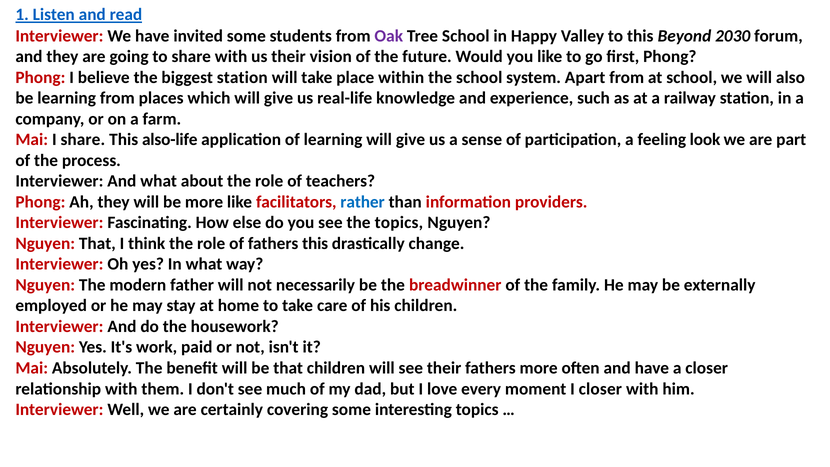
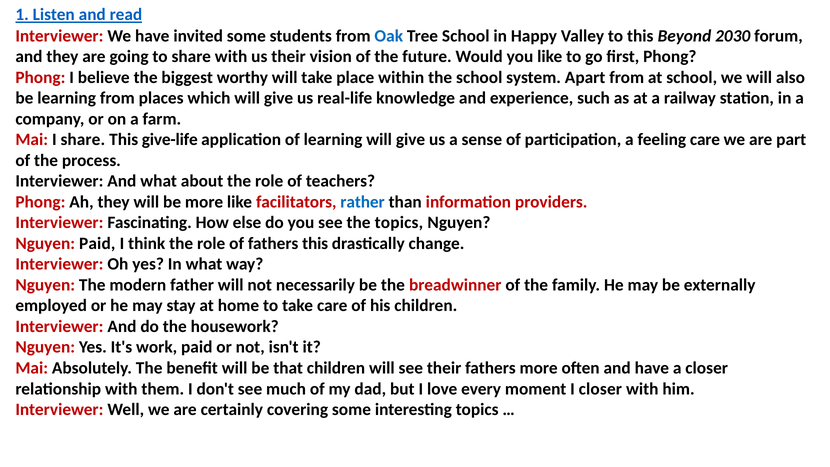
Oak colour: purple -> blue
biggest station: station -> worthy
also-life: also-life -> give-life
feeling look: look -> care
Nguyen That: That -> Paid
